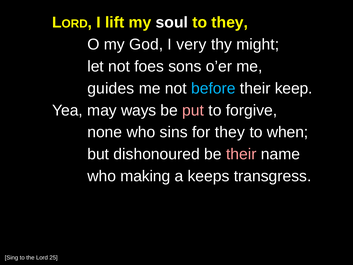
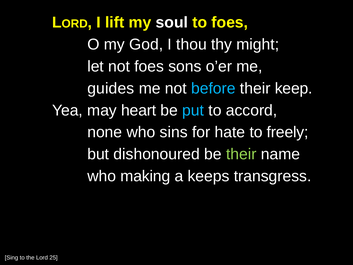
to they: they -> foes
very: very -> thou
ways: ways -> heart
put colour: pink -> light blue
forgive: forgive -> accord
for they: they -> hate
when: when -> freely
their at (241, 154) colour: pink -> light green
